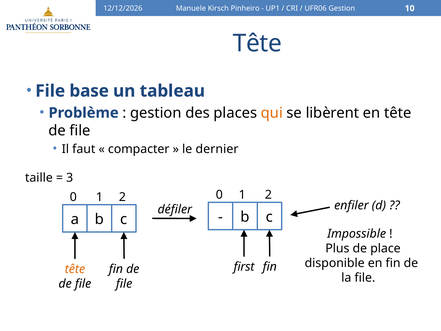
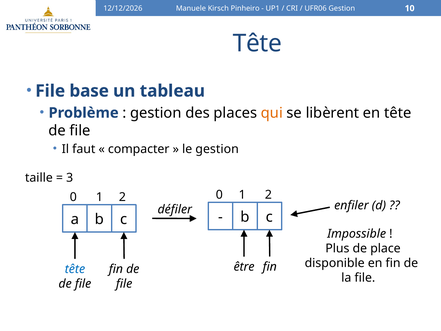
le dernier: dernier -> gestion
first: first -> être
tête at (75, 269) colour: orange -> blue
